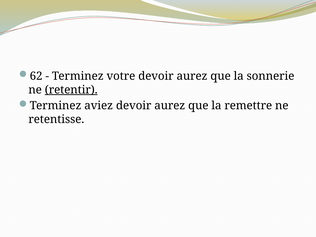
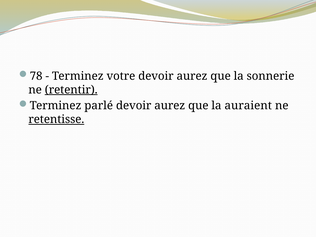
62: 62 -> 78
aviez: aviez -> parlé
remettre: remettre -> auraient
retentisse underline: none -> present
